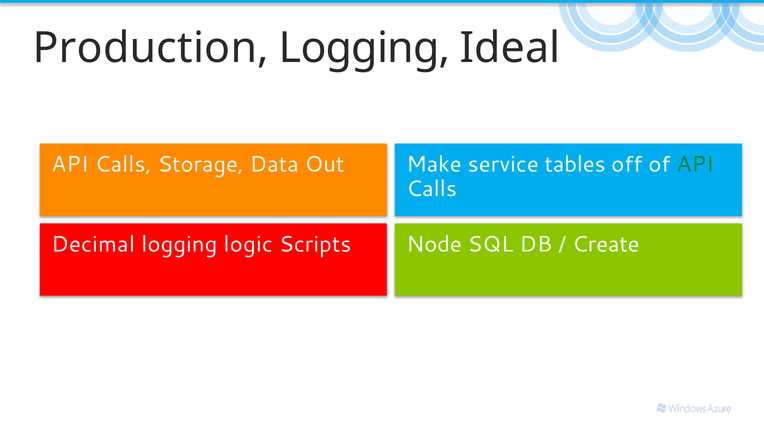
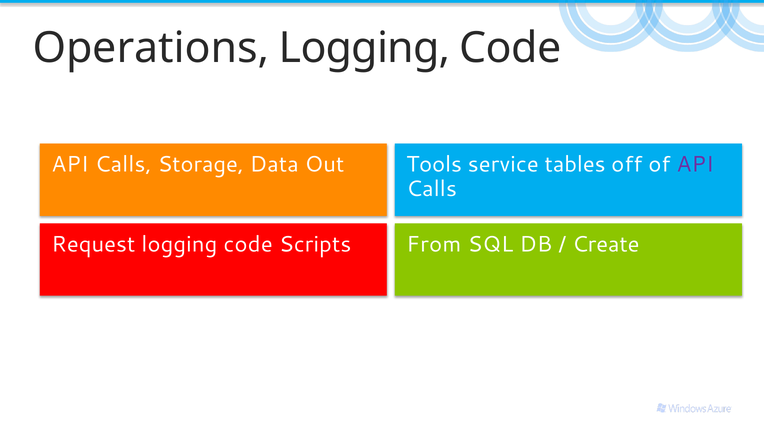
Production: Production -> Operations
Ideal at (510, 48): Ideal -> Code
Make: Make -> Tools
API at (695, 165) colour: green -> purple
Decimal: Decimal -> Request
logic at (248, 244): logic -> code
Node: Node -> From
